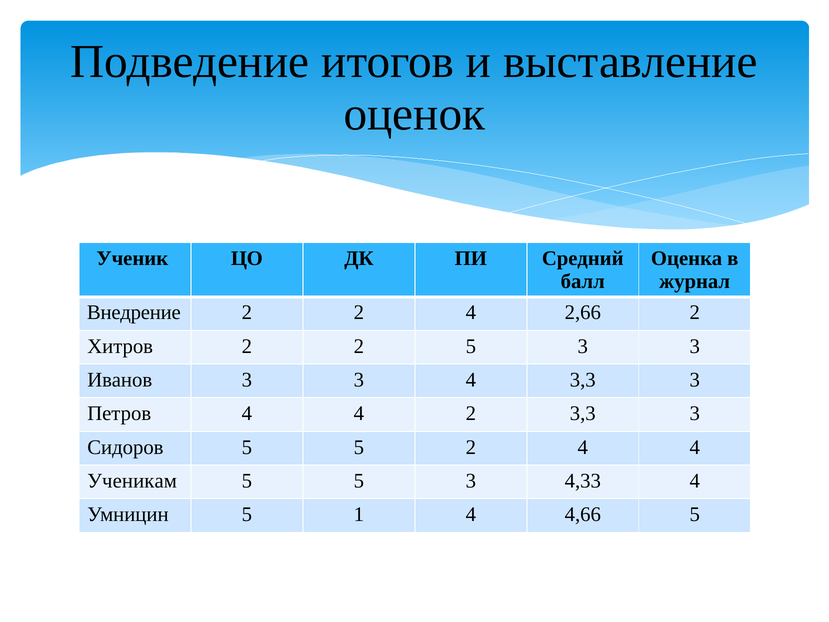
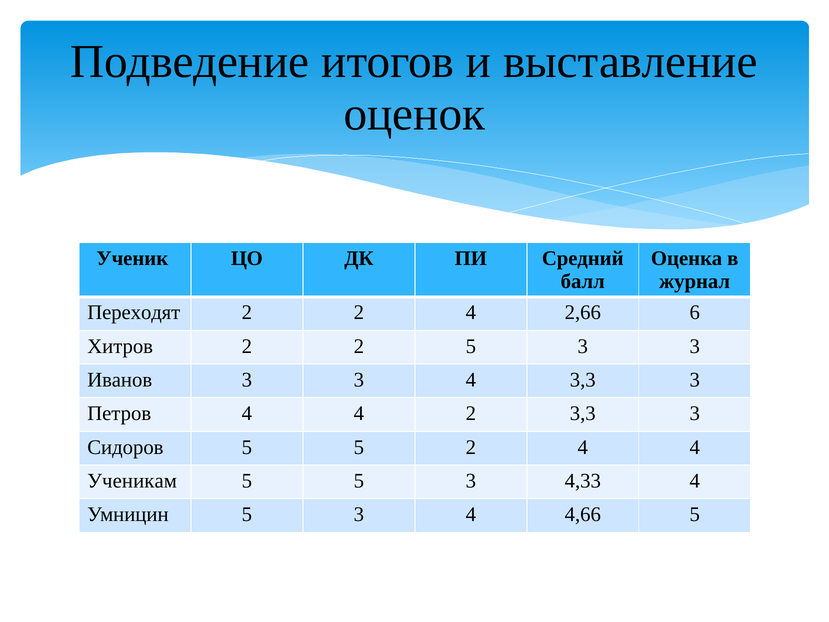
Внедрение: Внедрение -> Переходят
2,66 2: 2 -> 6
Умницин 5 1: 1 -> 3
